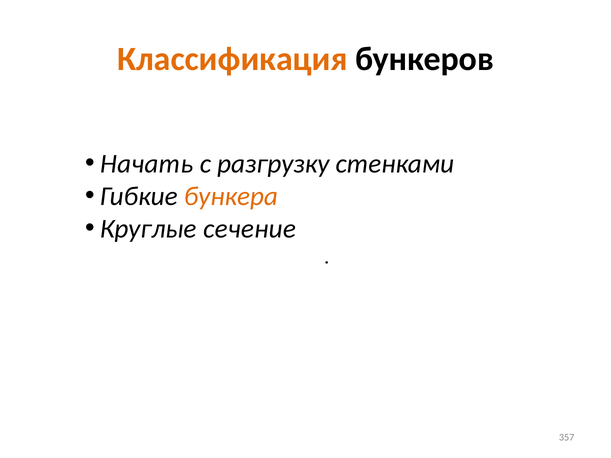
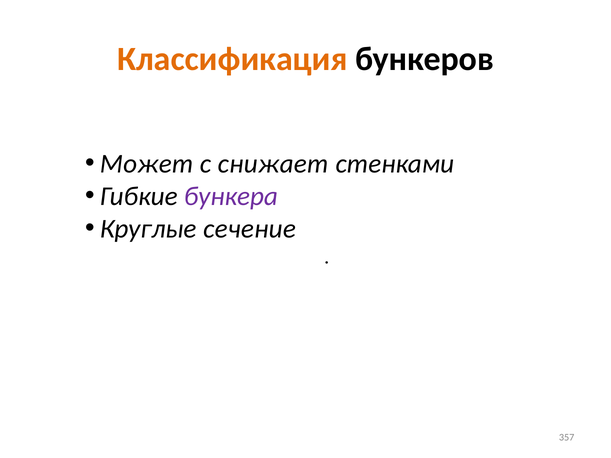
Начать: Начать -> Может
разгрузку: разгрузку -> снижает
бункера colour: orange -> purple
